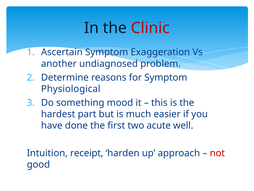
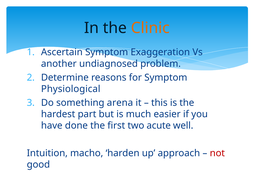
Clinic colour: red -> orange
mood: mood -> arena
receipt: receipt -> macho
